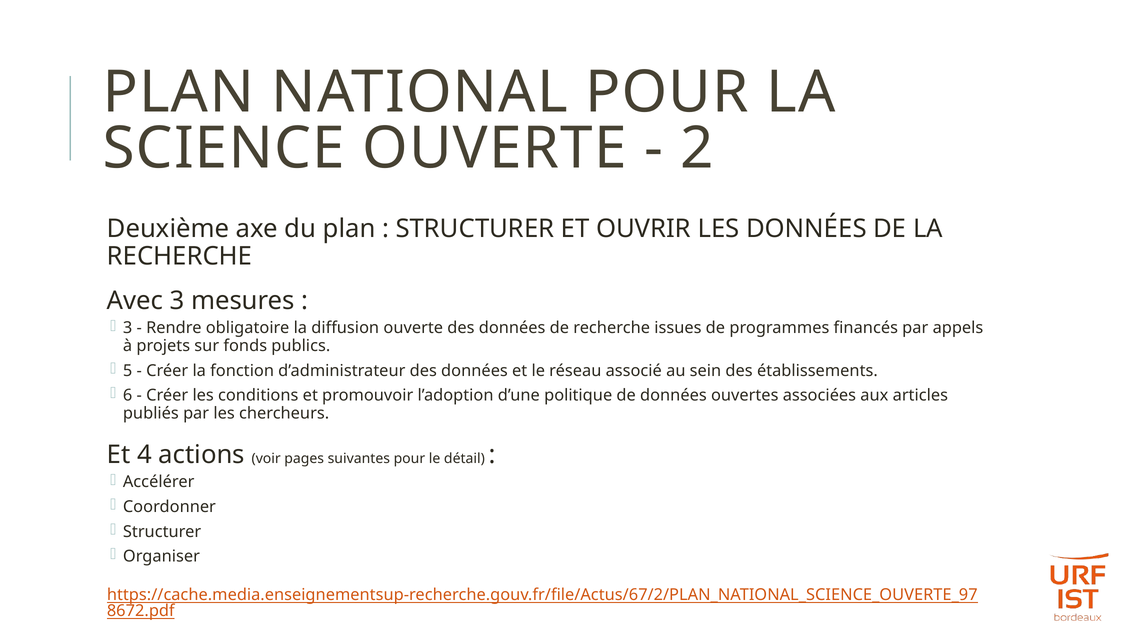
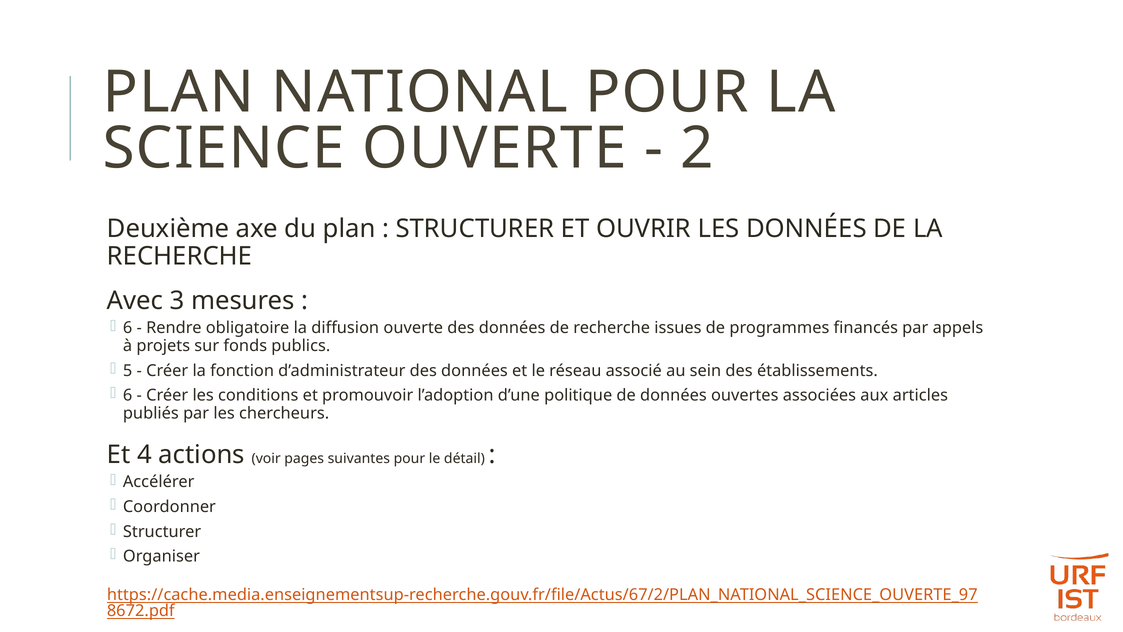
3 at (128, 328): 3 -> 6
